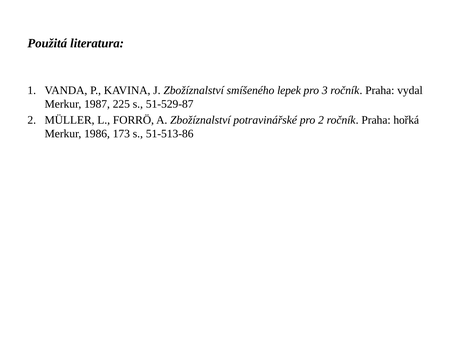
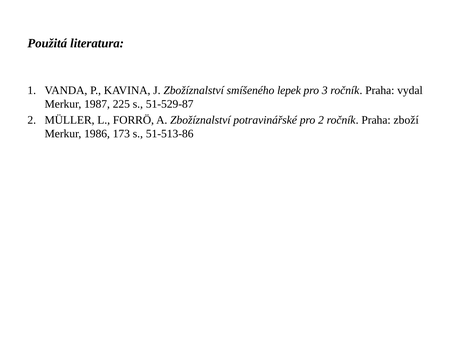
hořká: hořká -> zboží
